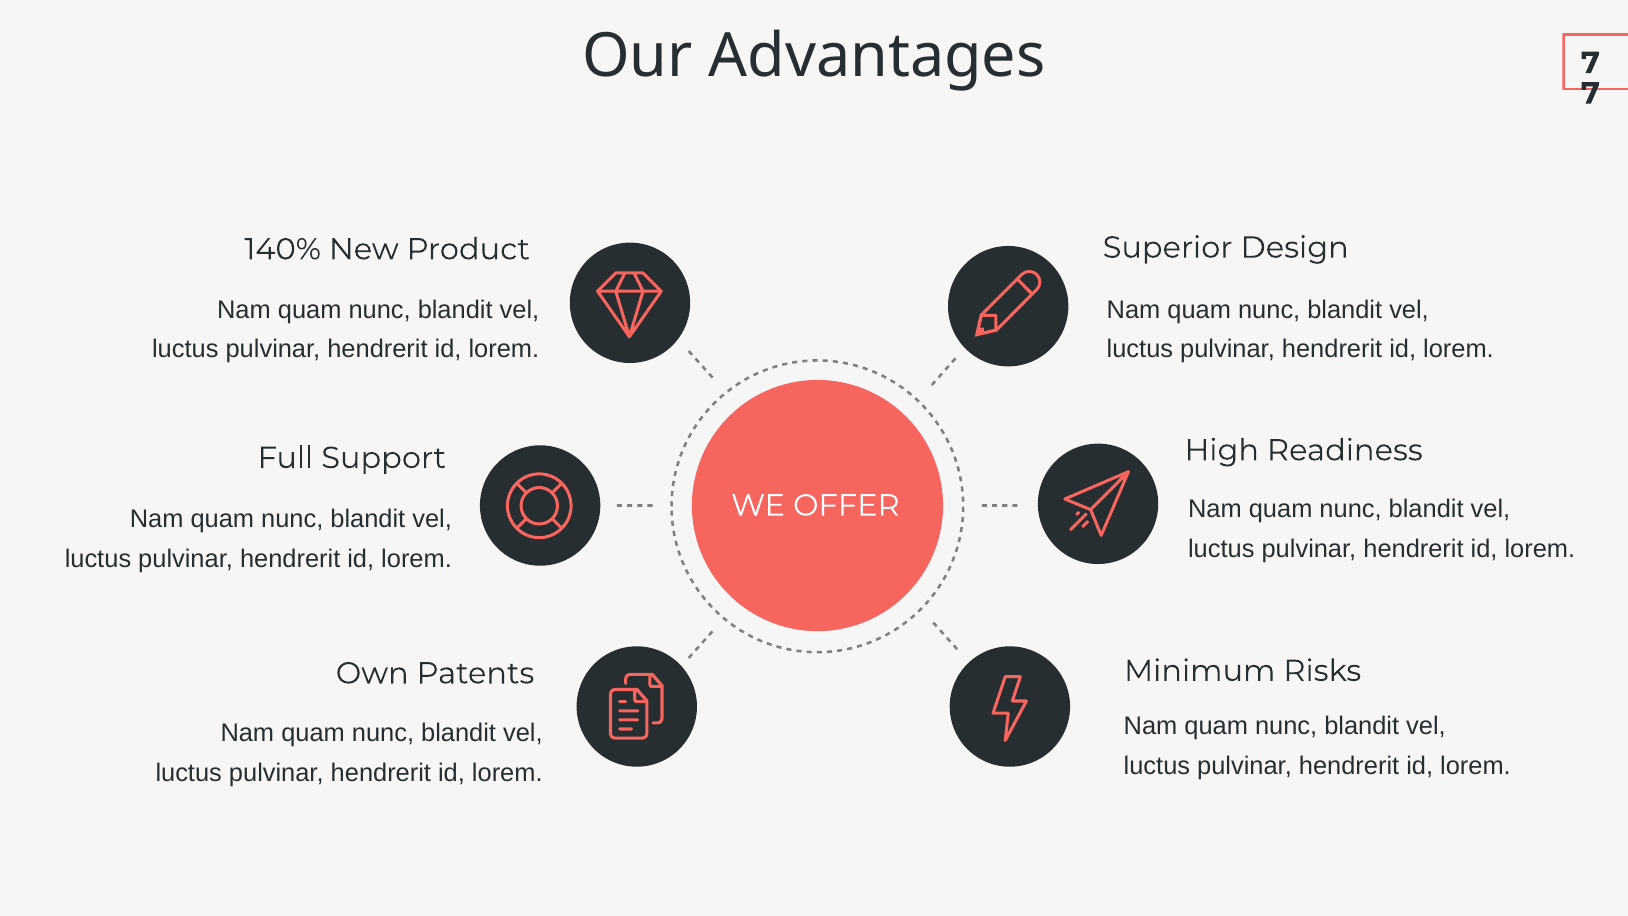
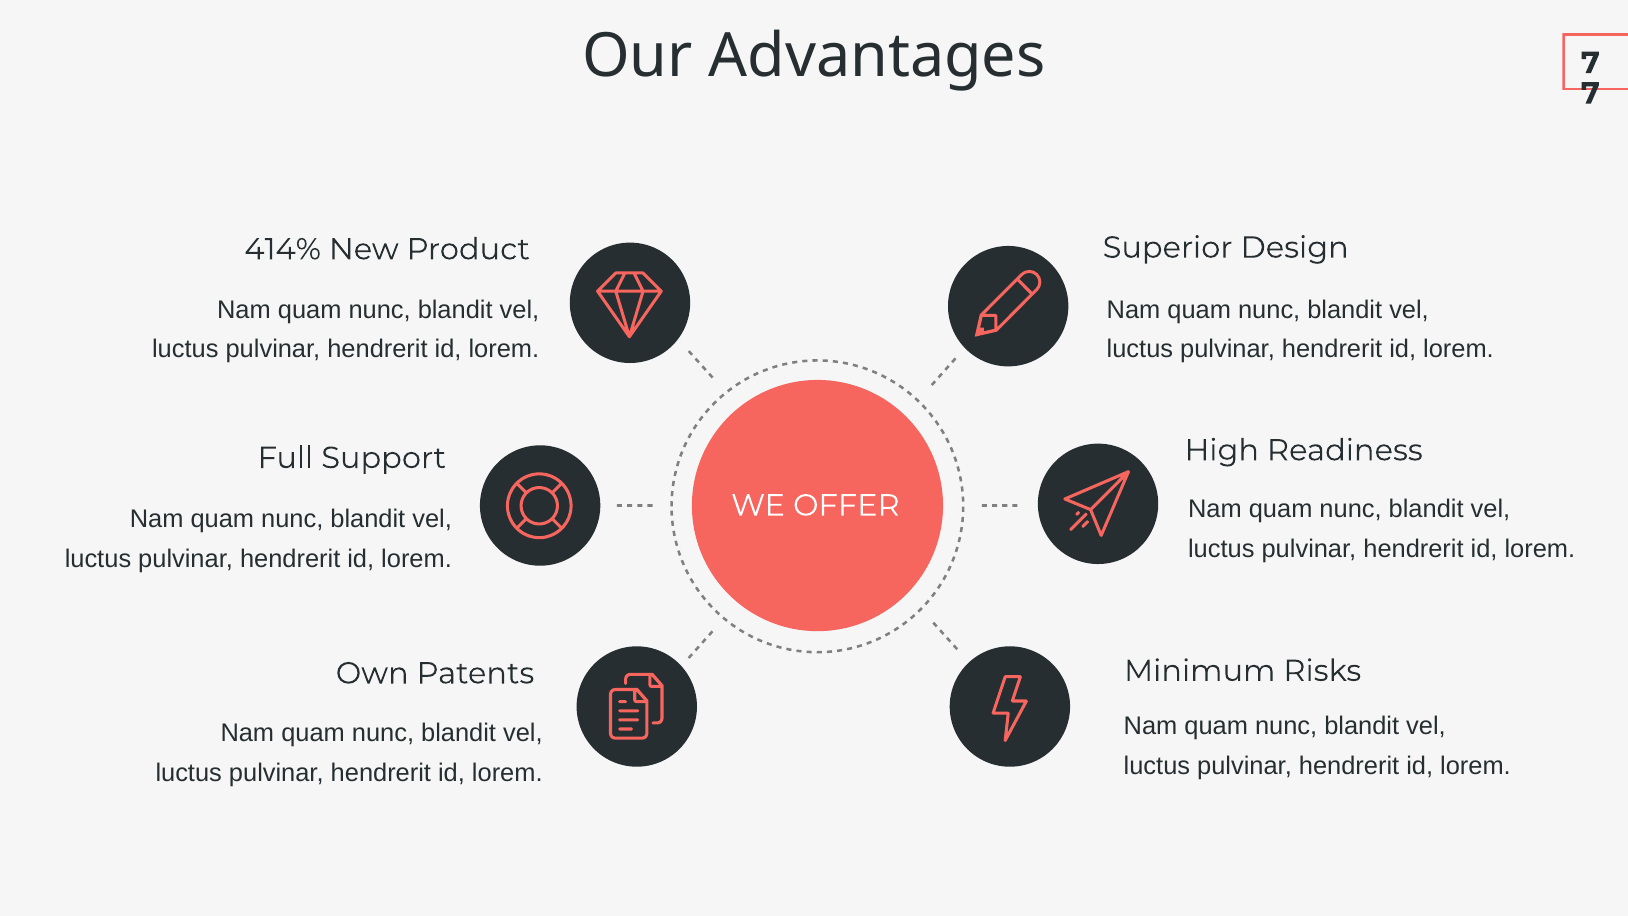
140%: 140% -> 414%
